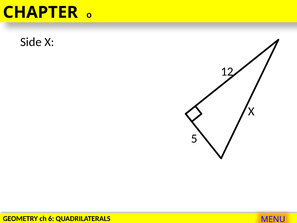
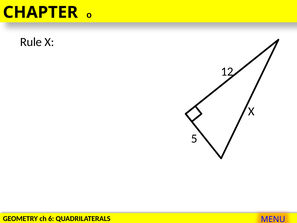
Side: Side -> Rule
